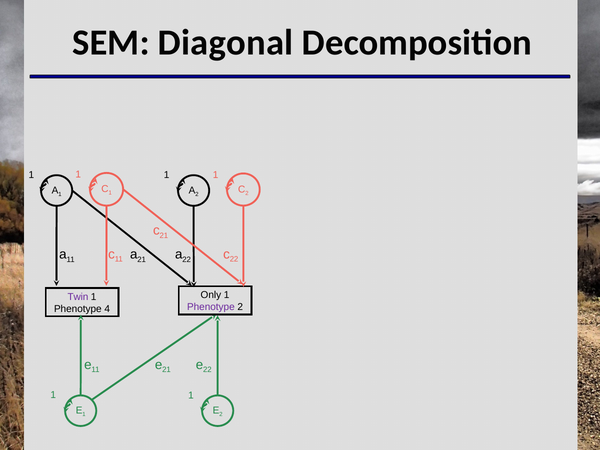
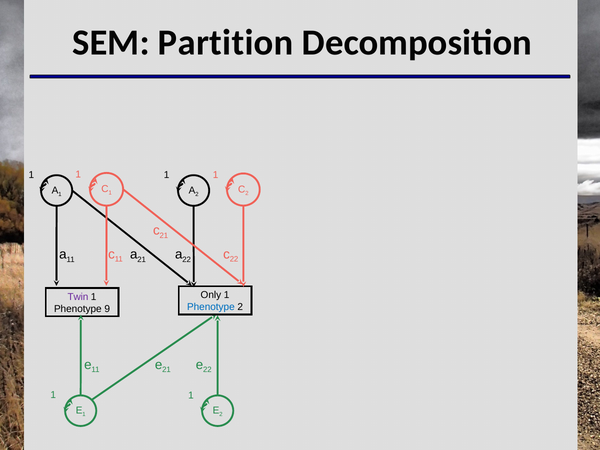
Diagonal: Diagonal -> Partition
Phenotype at (211, 307) colour: purple -> blue
4: 4 -> 9
